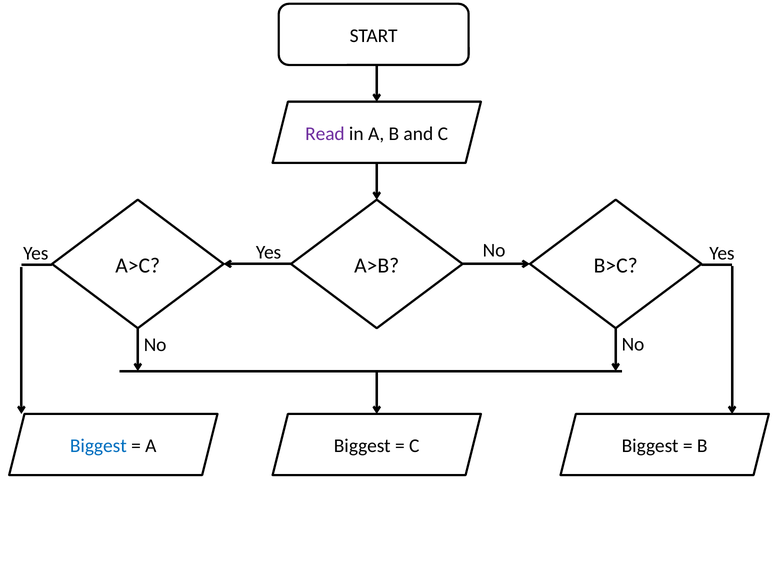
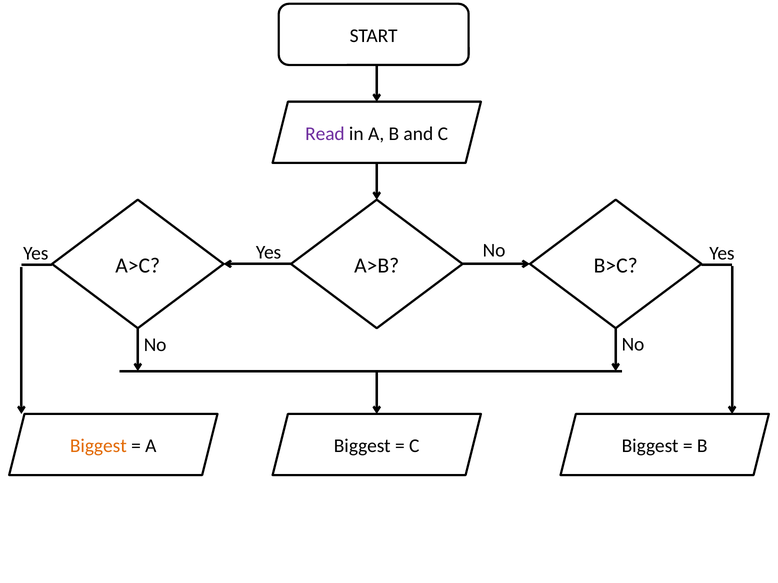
Biggest at (98, 446) colour: blue -> orange
